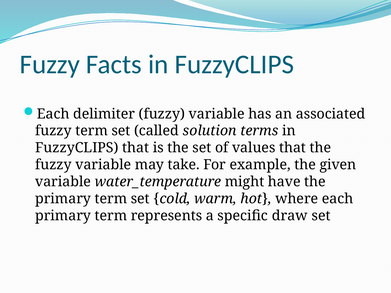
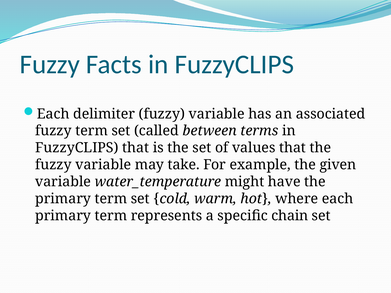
solution: solution -> between
draw: draw -> chain
